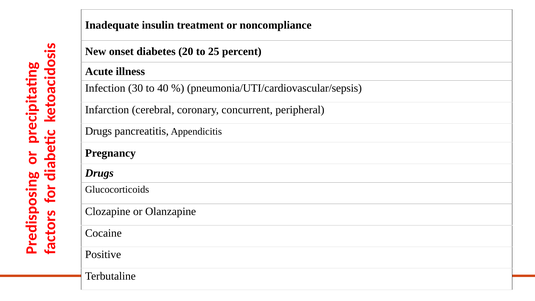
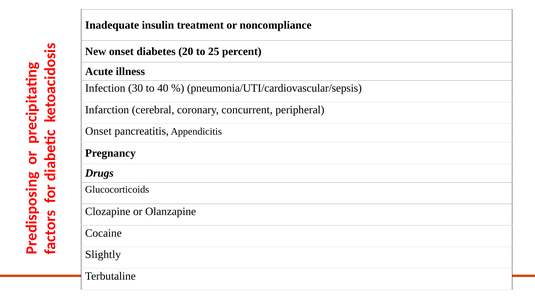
Drugs at (99, 131): Drugs -> Onset
Positive: Positive -> Slightly
